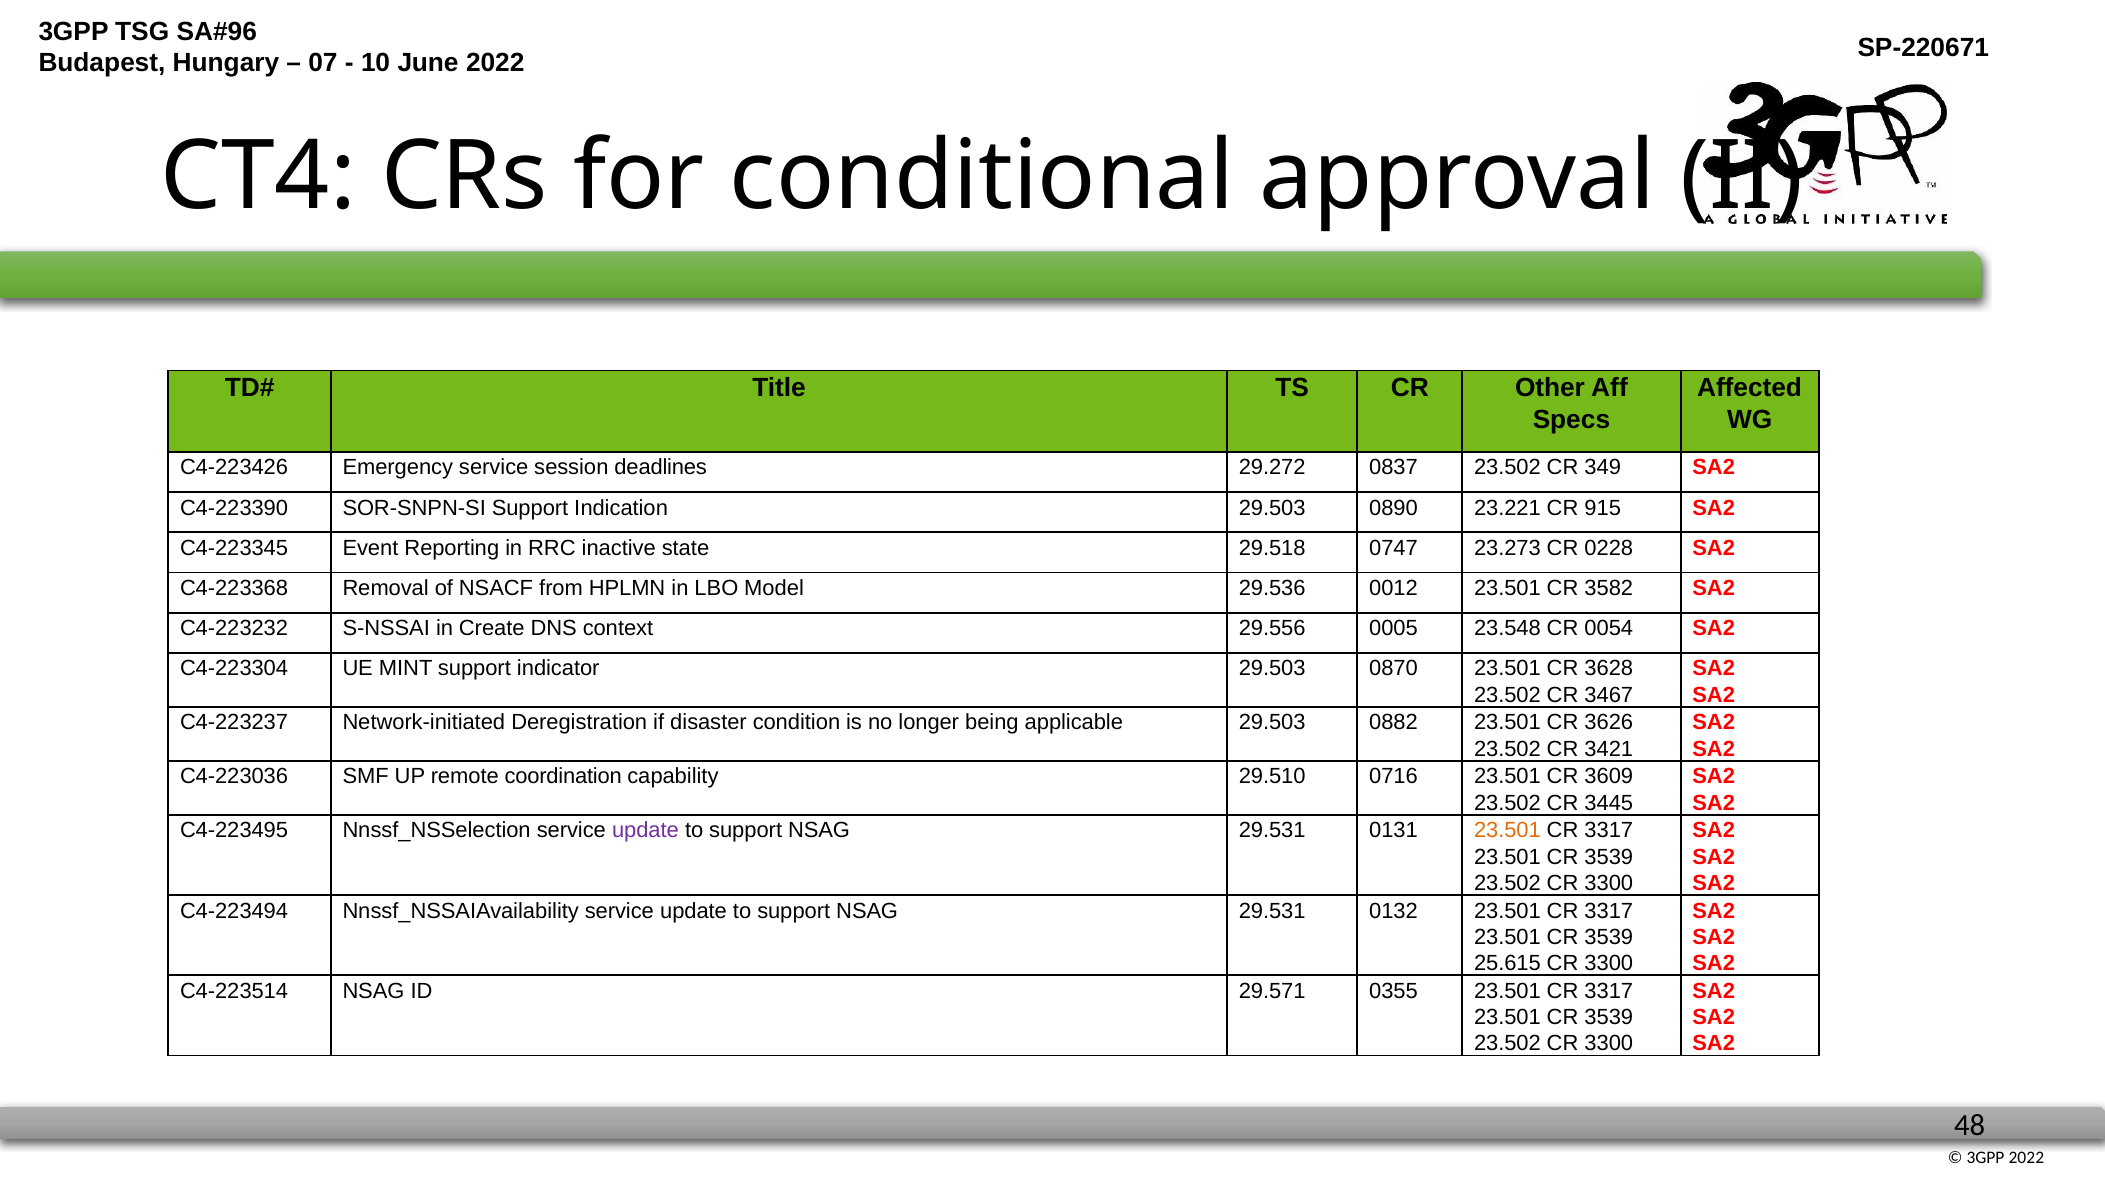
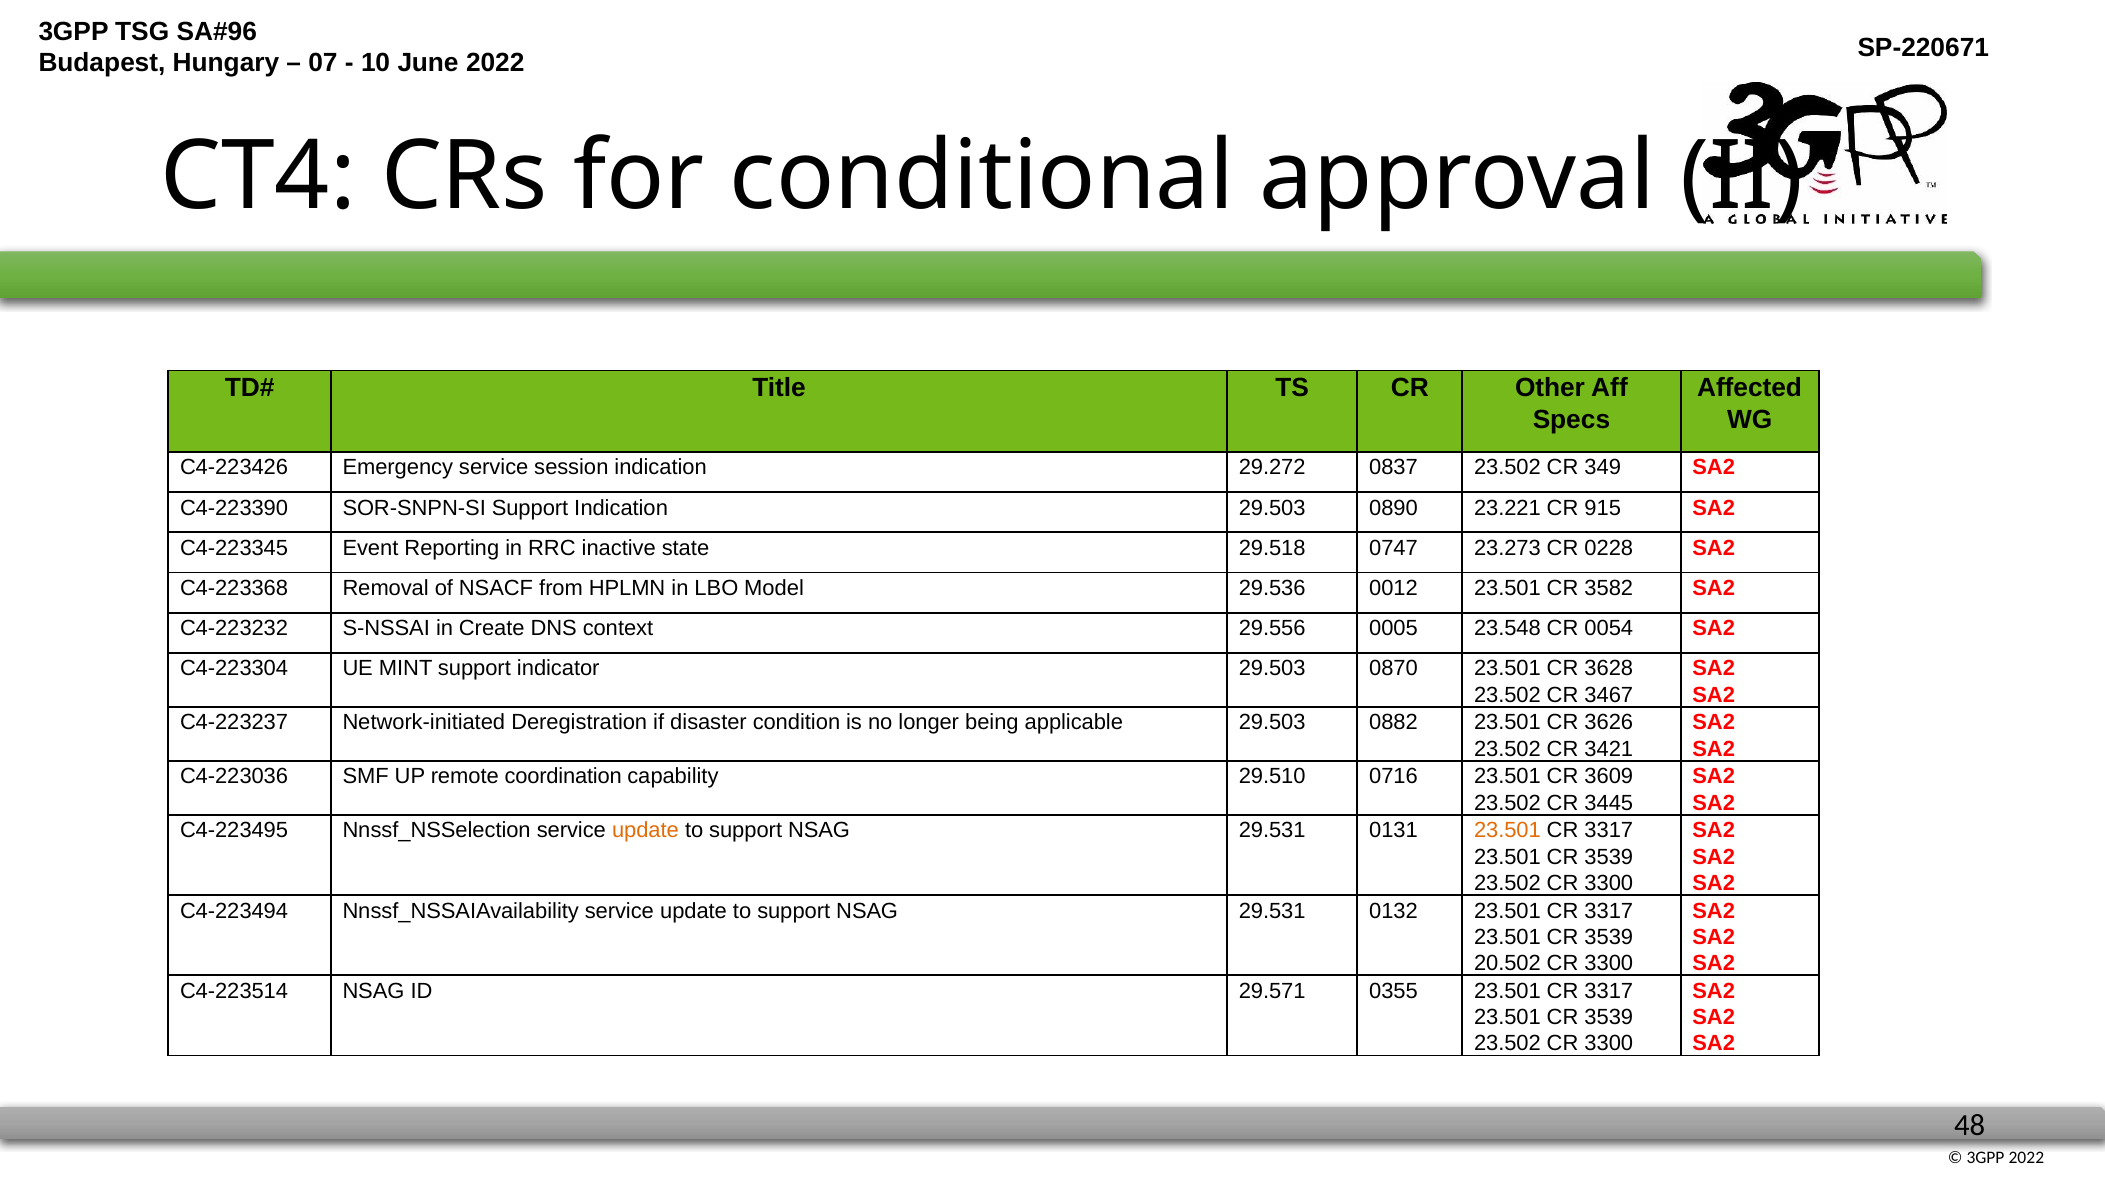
session deadlines: deadlines -> indication
update at (645, 831) colour: purple -> orange
25.615: 25.615 -> 20.502
